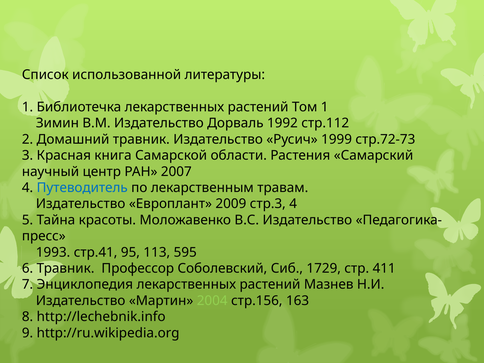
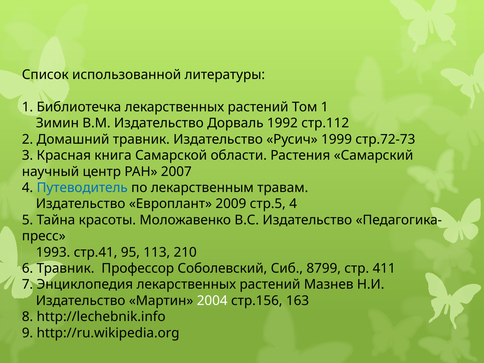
стр.3: стр.3 -> стр.5
595: 595 -> 210
1729: 1729 -> 8799
2004 colour: light green -> white
